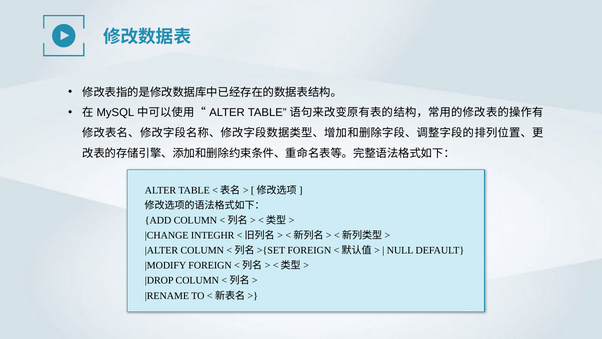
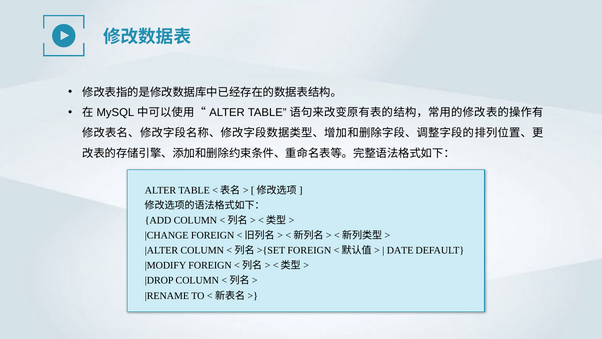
INTEGHR at (213, 235): INTEGHR -> FOREIGN
NULL: NULL -> DATE
